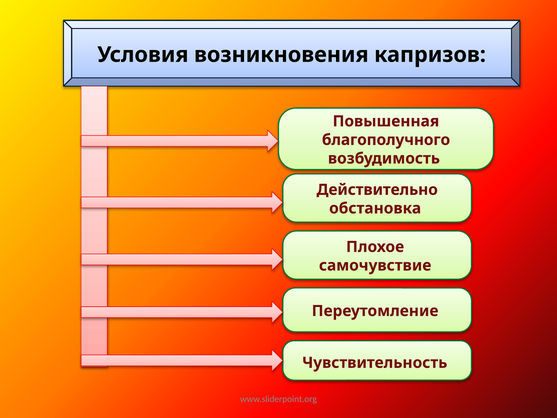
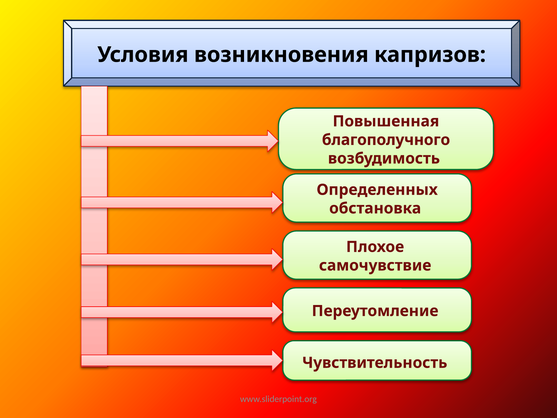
Действительно: Действительно -> Определенных
